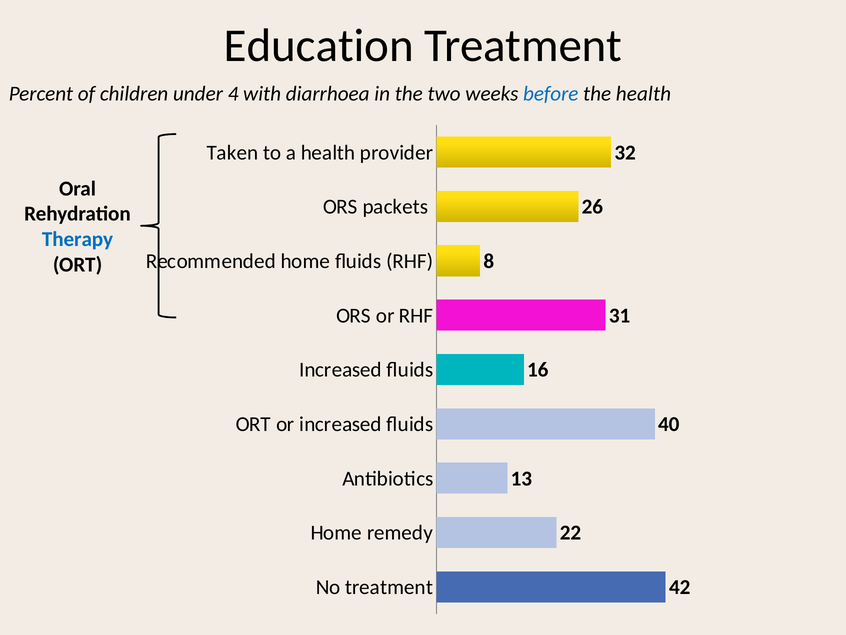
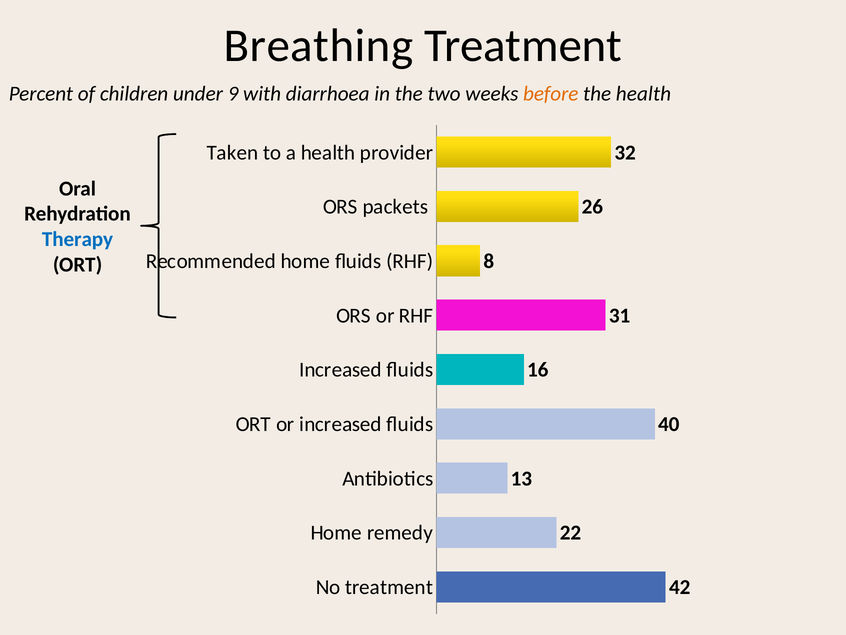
Education: Education -> Breathing
4: 4 -> 9
before colour: blue -> orange
